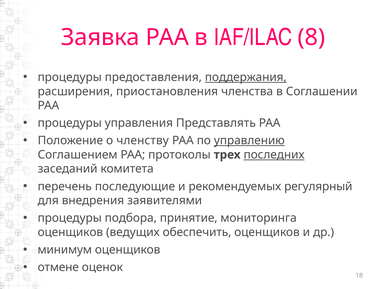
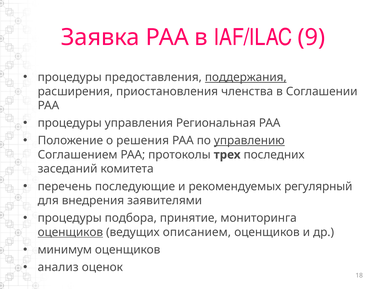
8: 8 -> 9
Представлять: Представлять -> Региональная
членству: членству -> решения
последних underline: present -> none
оценщиков at (70, 233) underline: none -> present
обеспечить: обеспечить -> описанием
отмене: отмене -> анализ
